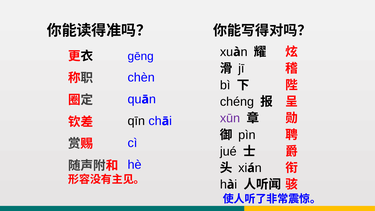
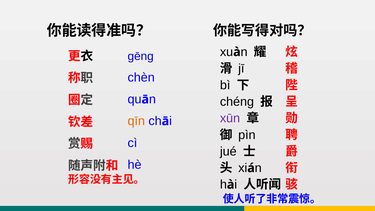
qīn colour: black -> orange
